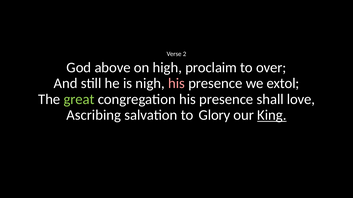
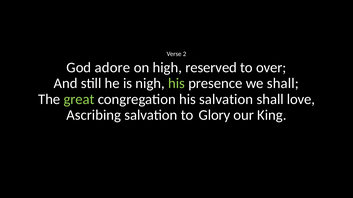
above: above -> adore
proclaim: proclaim -> reserved
his at (177, 84) colour: pink -> light green
we extol: extol -> shall
congregation his presence: presence -> salvation
King underline: present -> none
